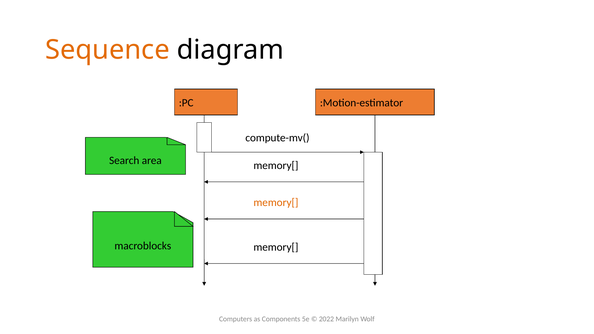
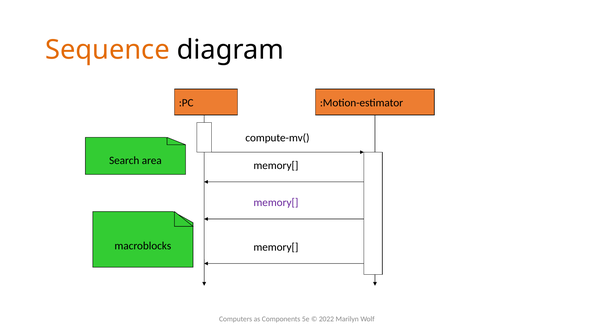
memory[ at (276, 203) colour: orange -> purple
